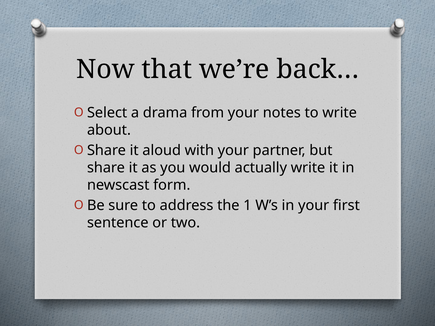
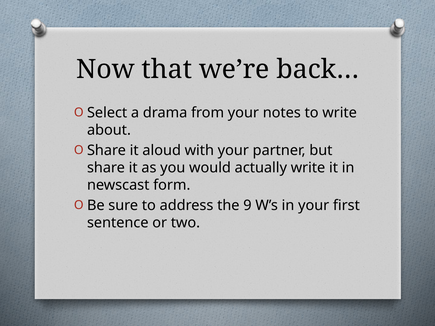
1: 1 -> 9
